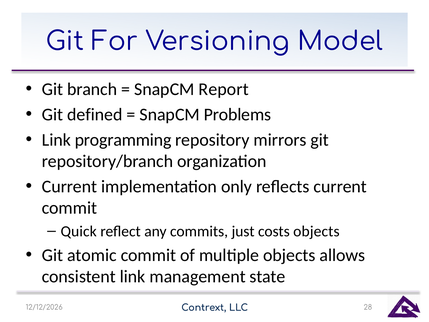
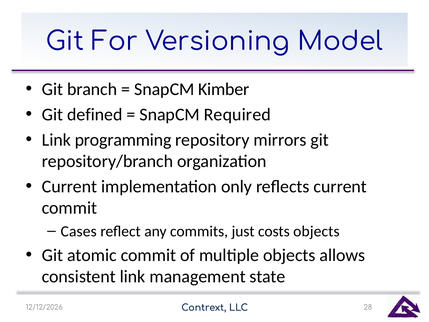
Report: Report -> Kimber
Problems: Problems -> Required
Quick: Quick -> Cases
